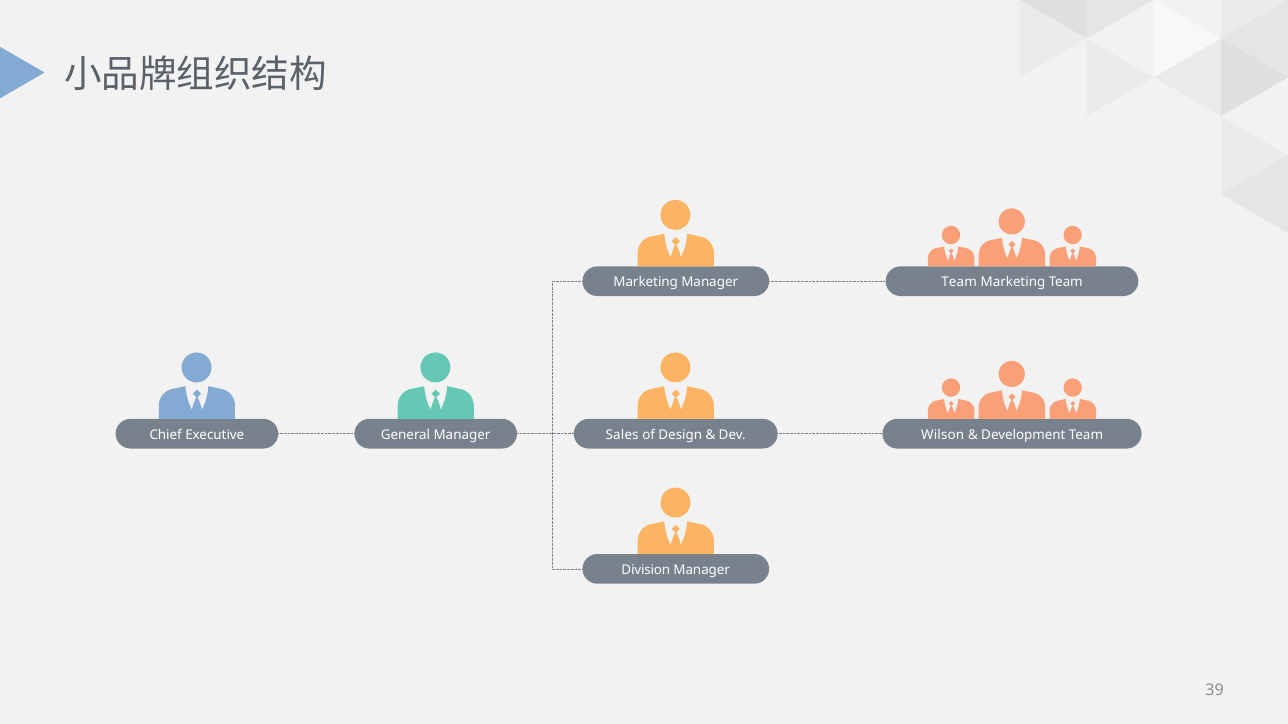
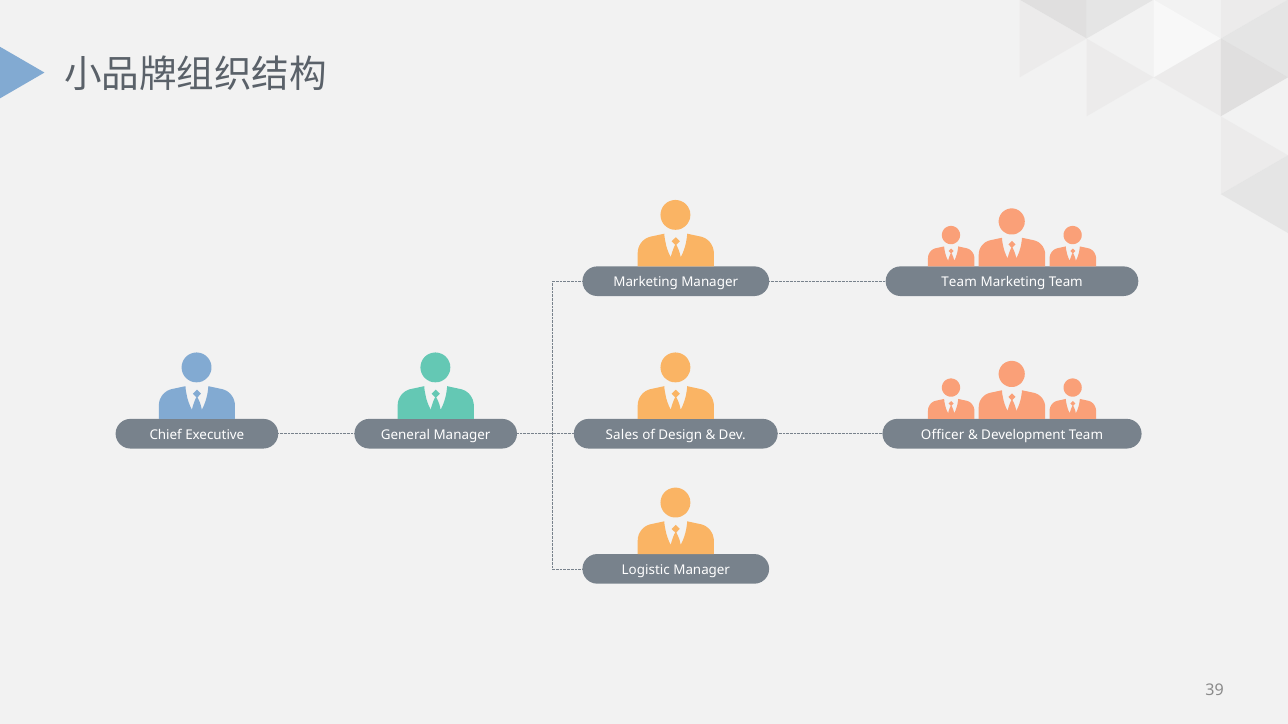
Wilson: Wilson -> Officer
Division: Division -> Logistic
